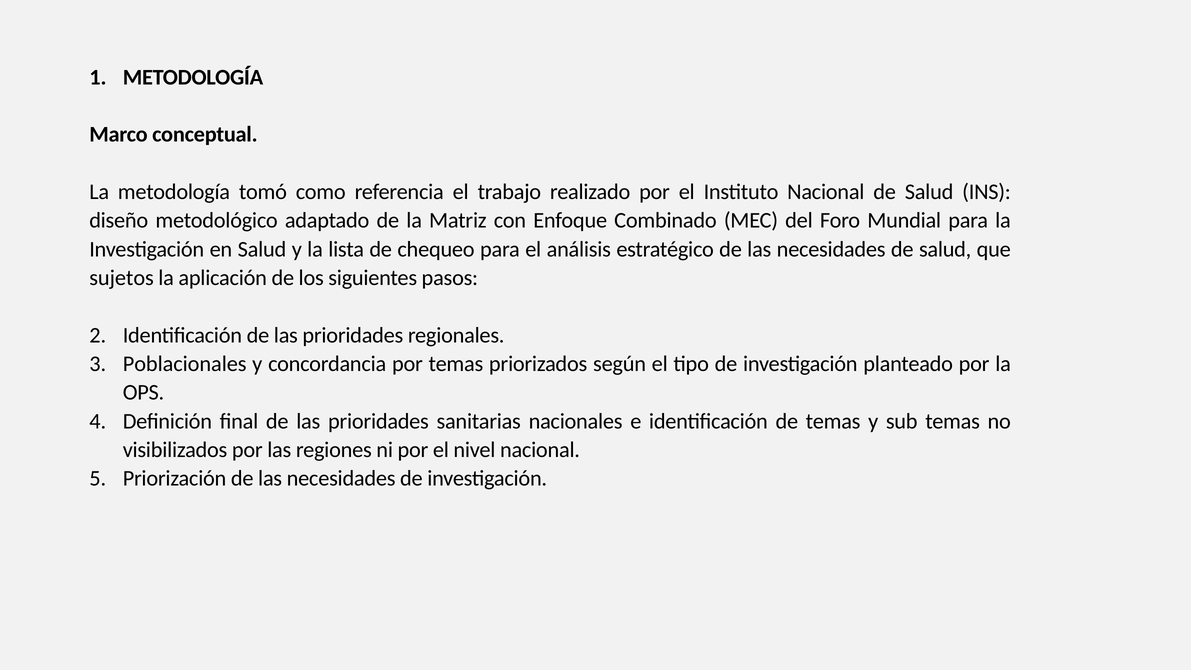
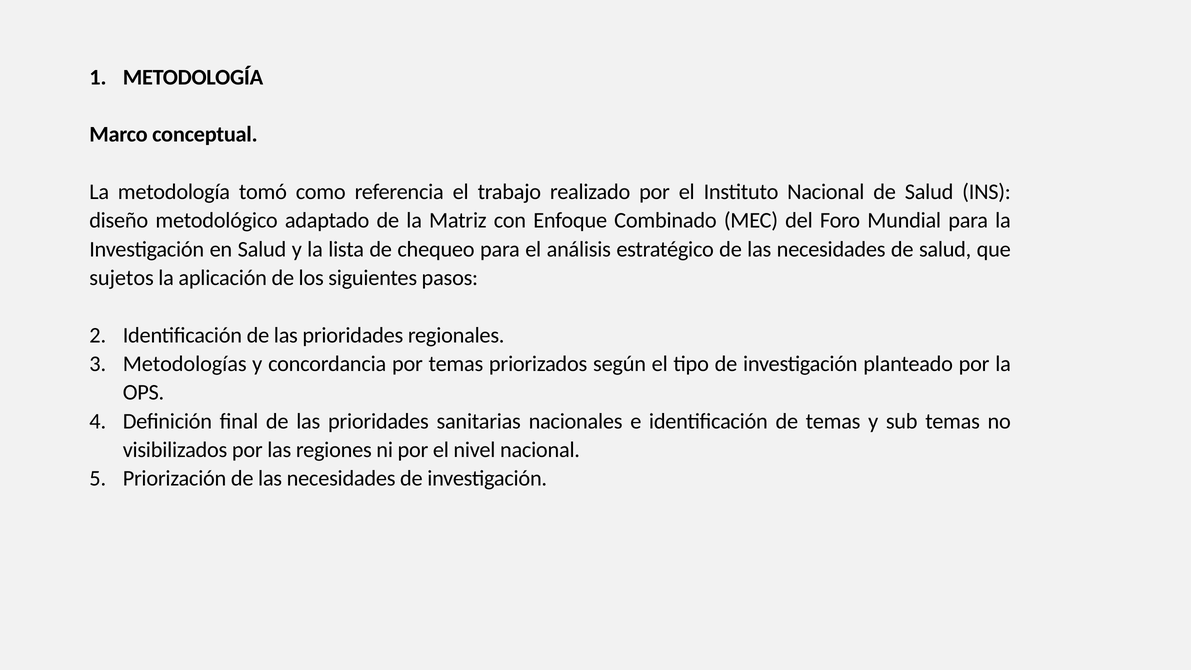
Poblacionales: Poblacionales -> Metodologías
